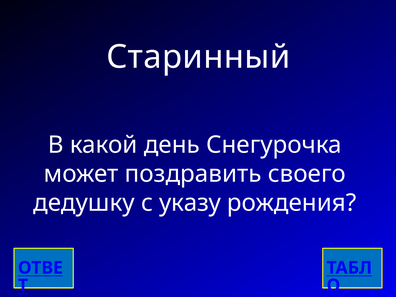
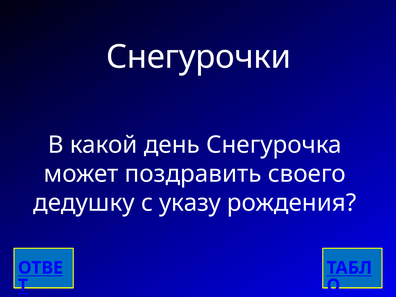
Старинный: Старинный -> Снегурочки
